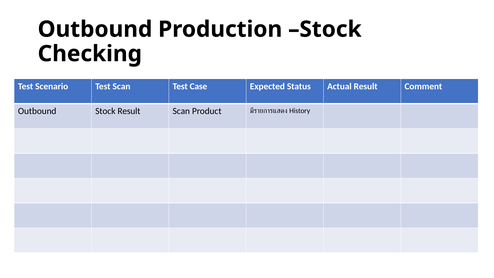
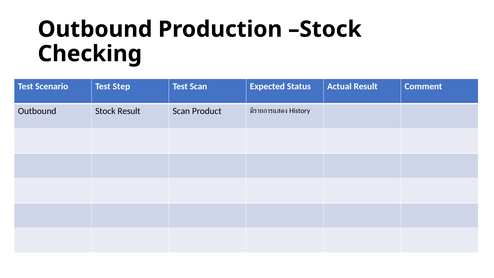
Test Scan: Scan -> Step
Test Case: Case -> Scan
